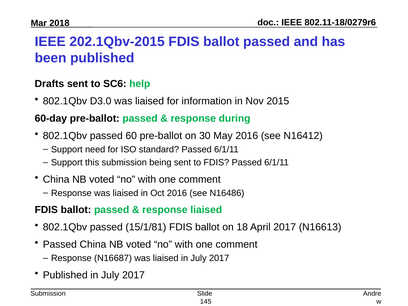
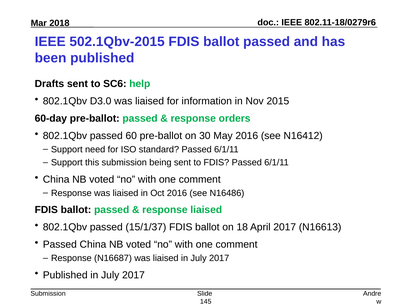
202.1Qbv-2015: 202.1Qbv-2015 -> 502.1Qbv-2015
during: during -> orders
15/1/81: 15/1/81 -> 15/1/37
